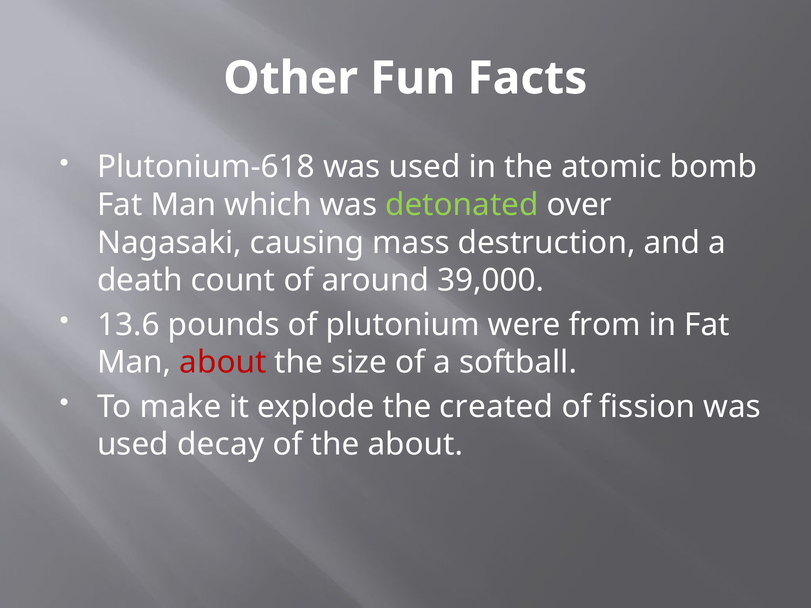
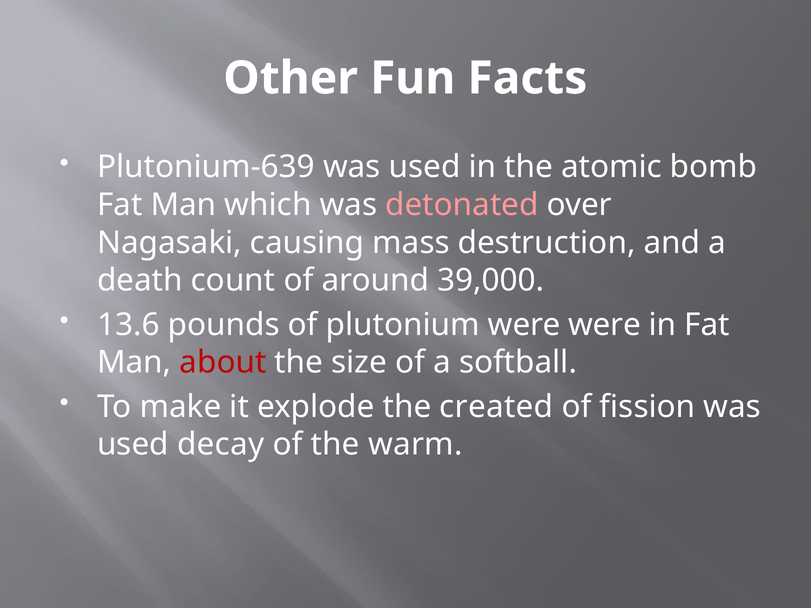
Plutonium-618: Plutonium-618 -> Plutonium-639
detonated colour: light green -> pink
were from: from -> were
the about: about -> warm
